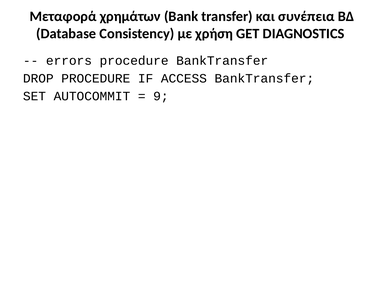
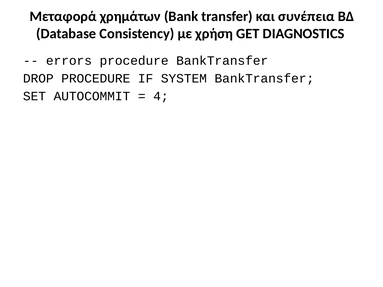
ACCESS: ACCESS -> SYSTEM
9: 9 -> 4
